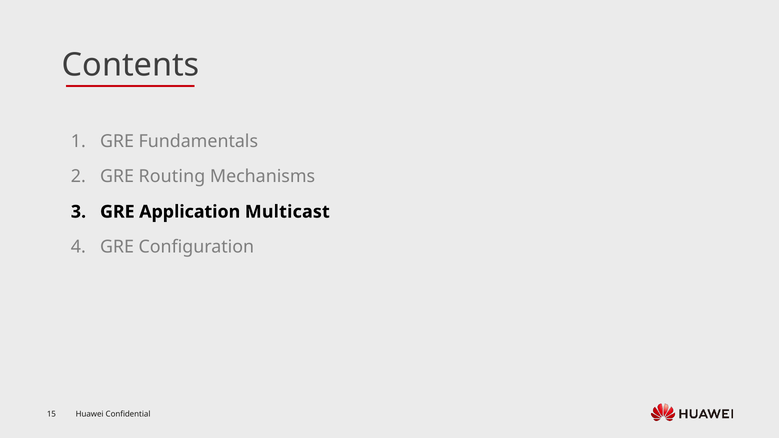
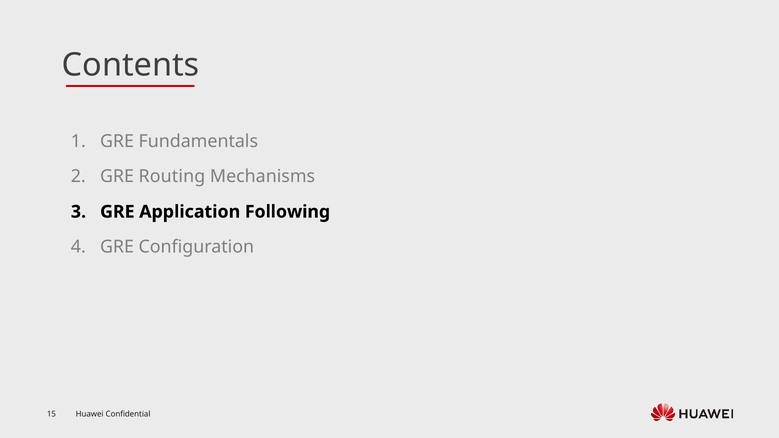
Multicast: Multicast -> Following
